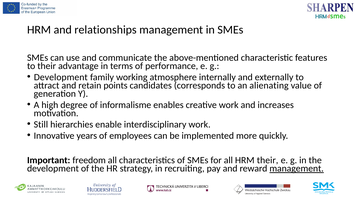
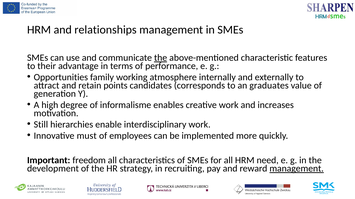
the at (161, 58) underline: none -> present
Development at (61, 78): Development -> Opportunities
alienating: alienating -> graduates
years: years -> must
HRM their: their -> need
